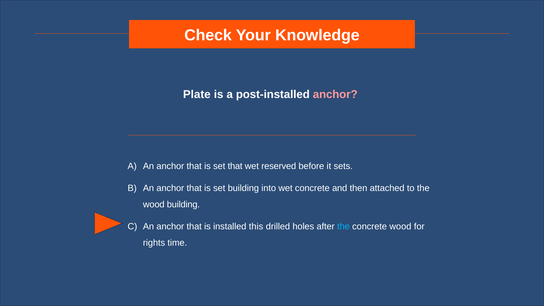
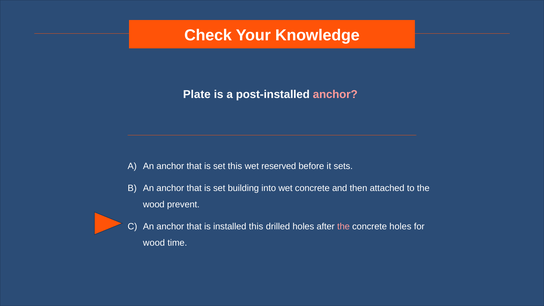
set that: that -> this
wood building: building -> prevent
the at (343, 227) colour: light blue -> pink
concrete wood: wood -> holes
rights at (154, 243): rights -> wood
